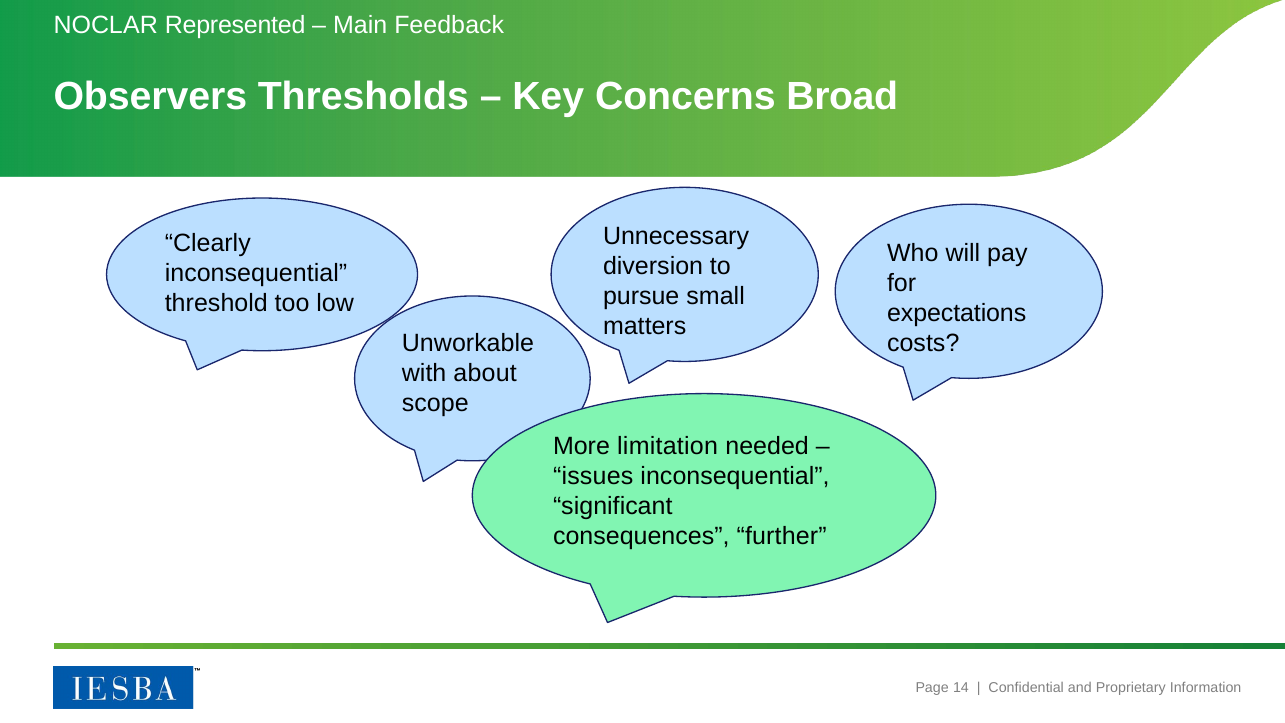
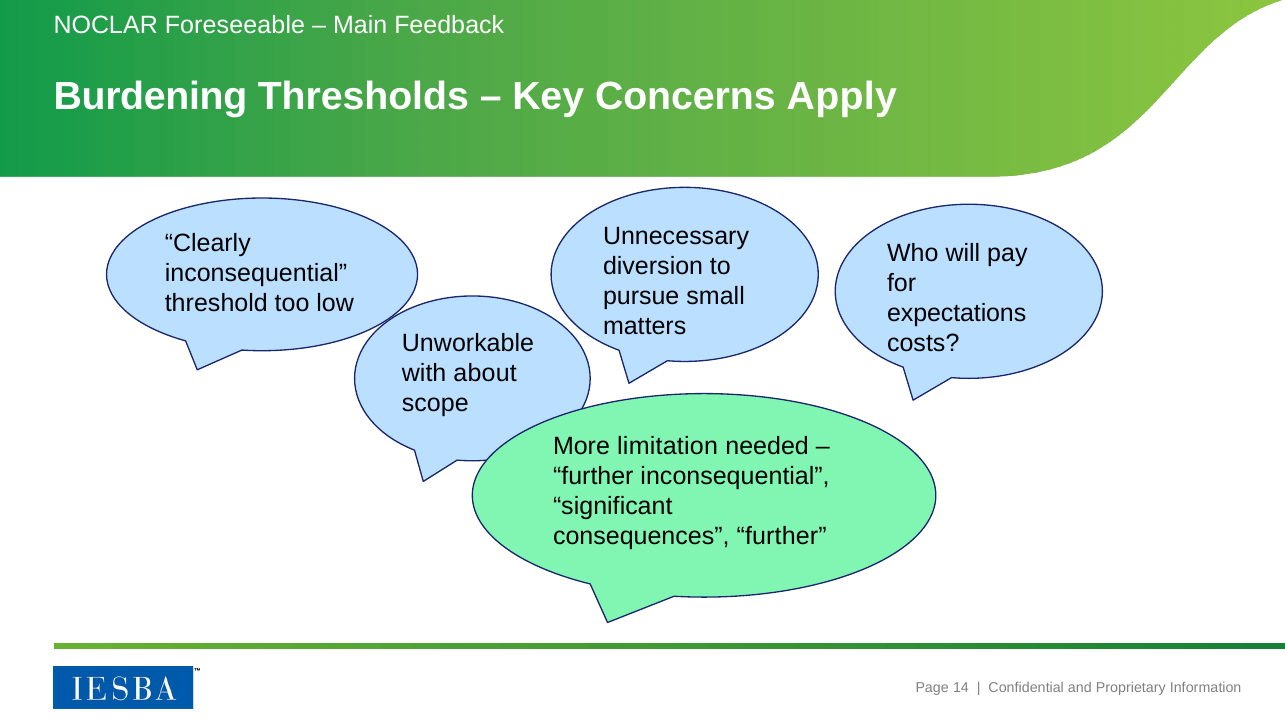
Represented: Represented -> Foreseeable
Observers: Observers -> Burdening
Broad: Broad -> Apply
issues at (593, 476): issues -> further
